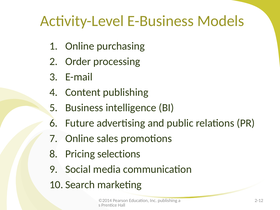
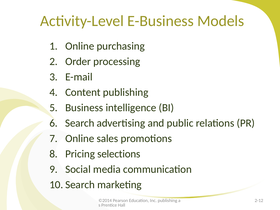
Future: Future -> Search
